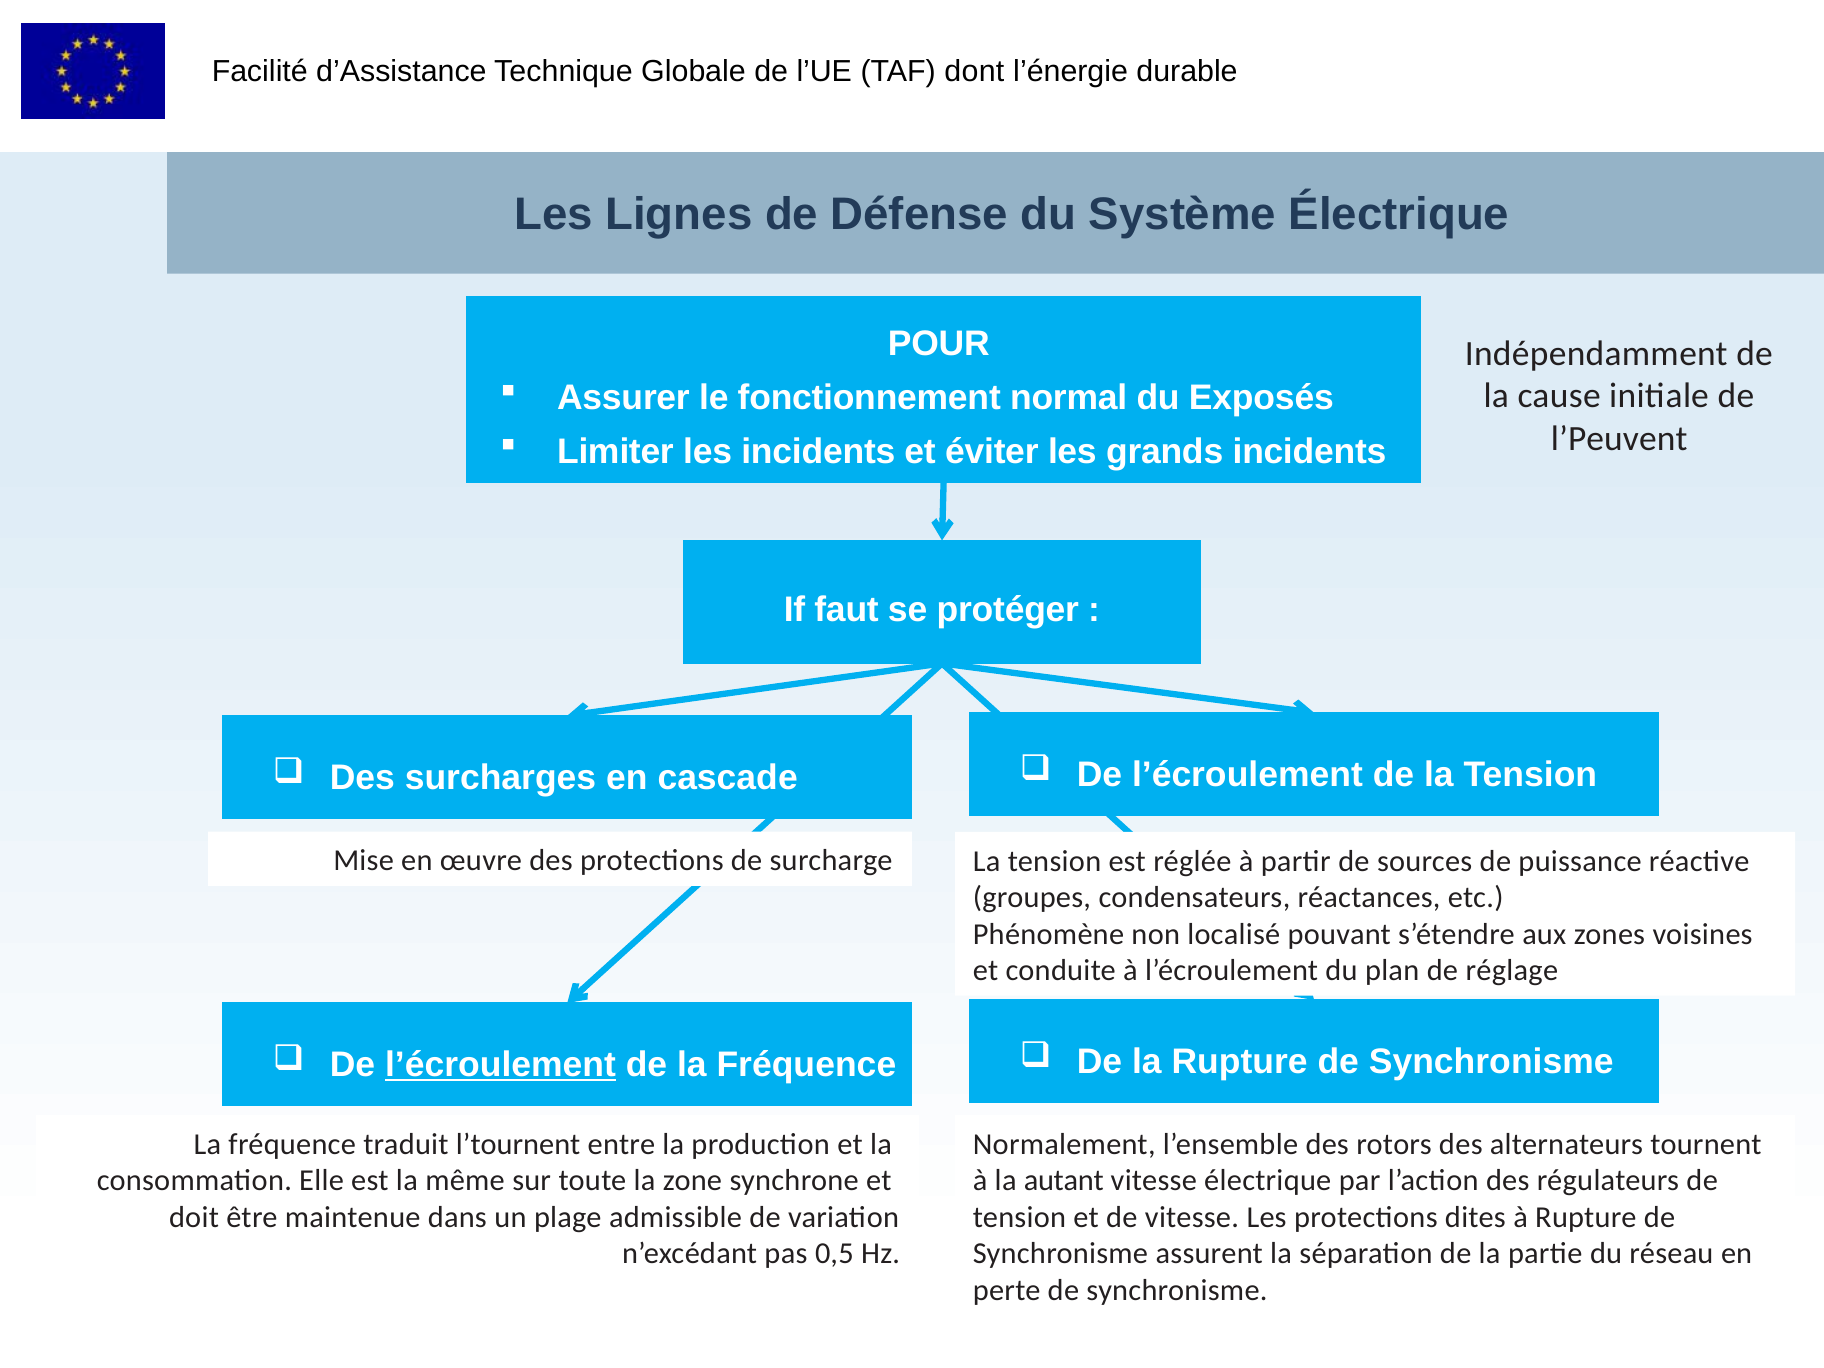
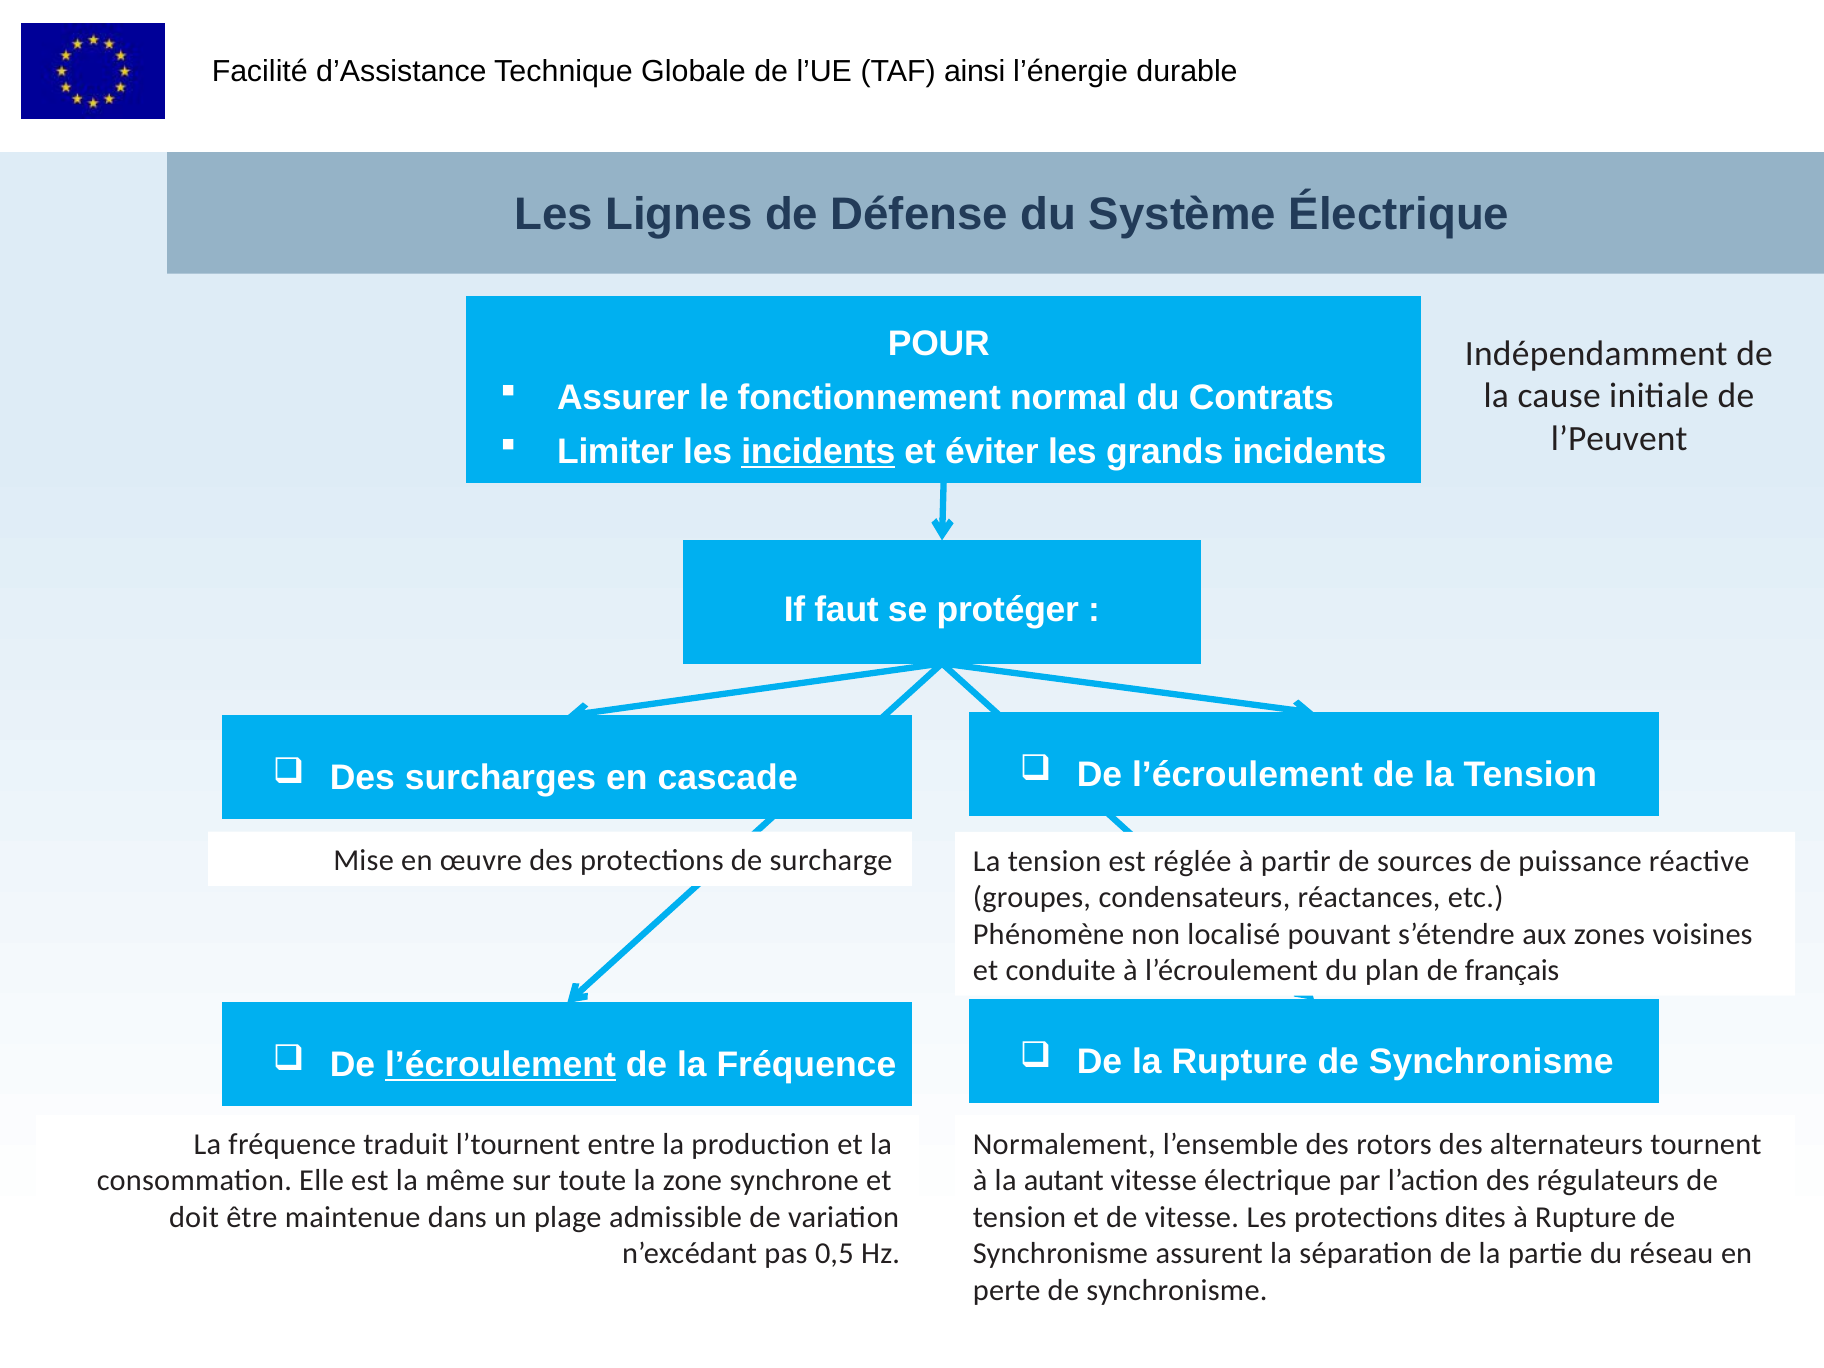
dont: dont -> ainsi
Exposés: Exposés -> Contrats
incidents at (818, 452) underline: none -> present
réglage: réglage -> français
